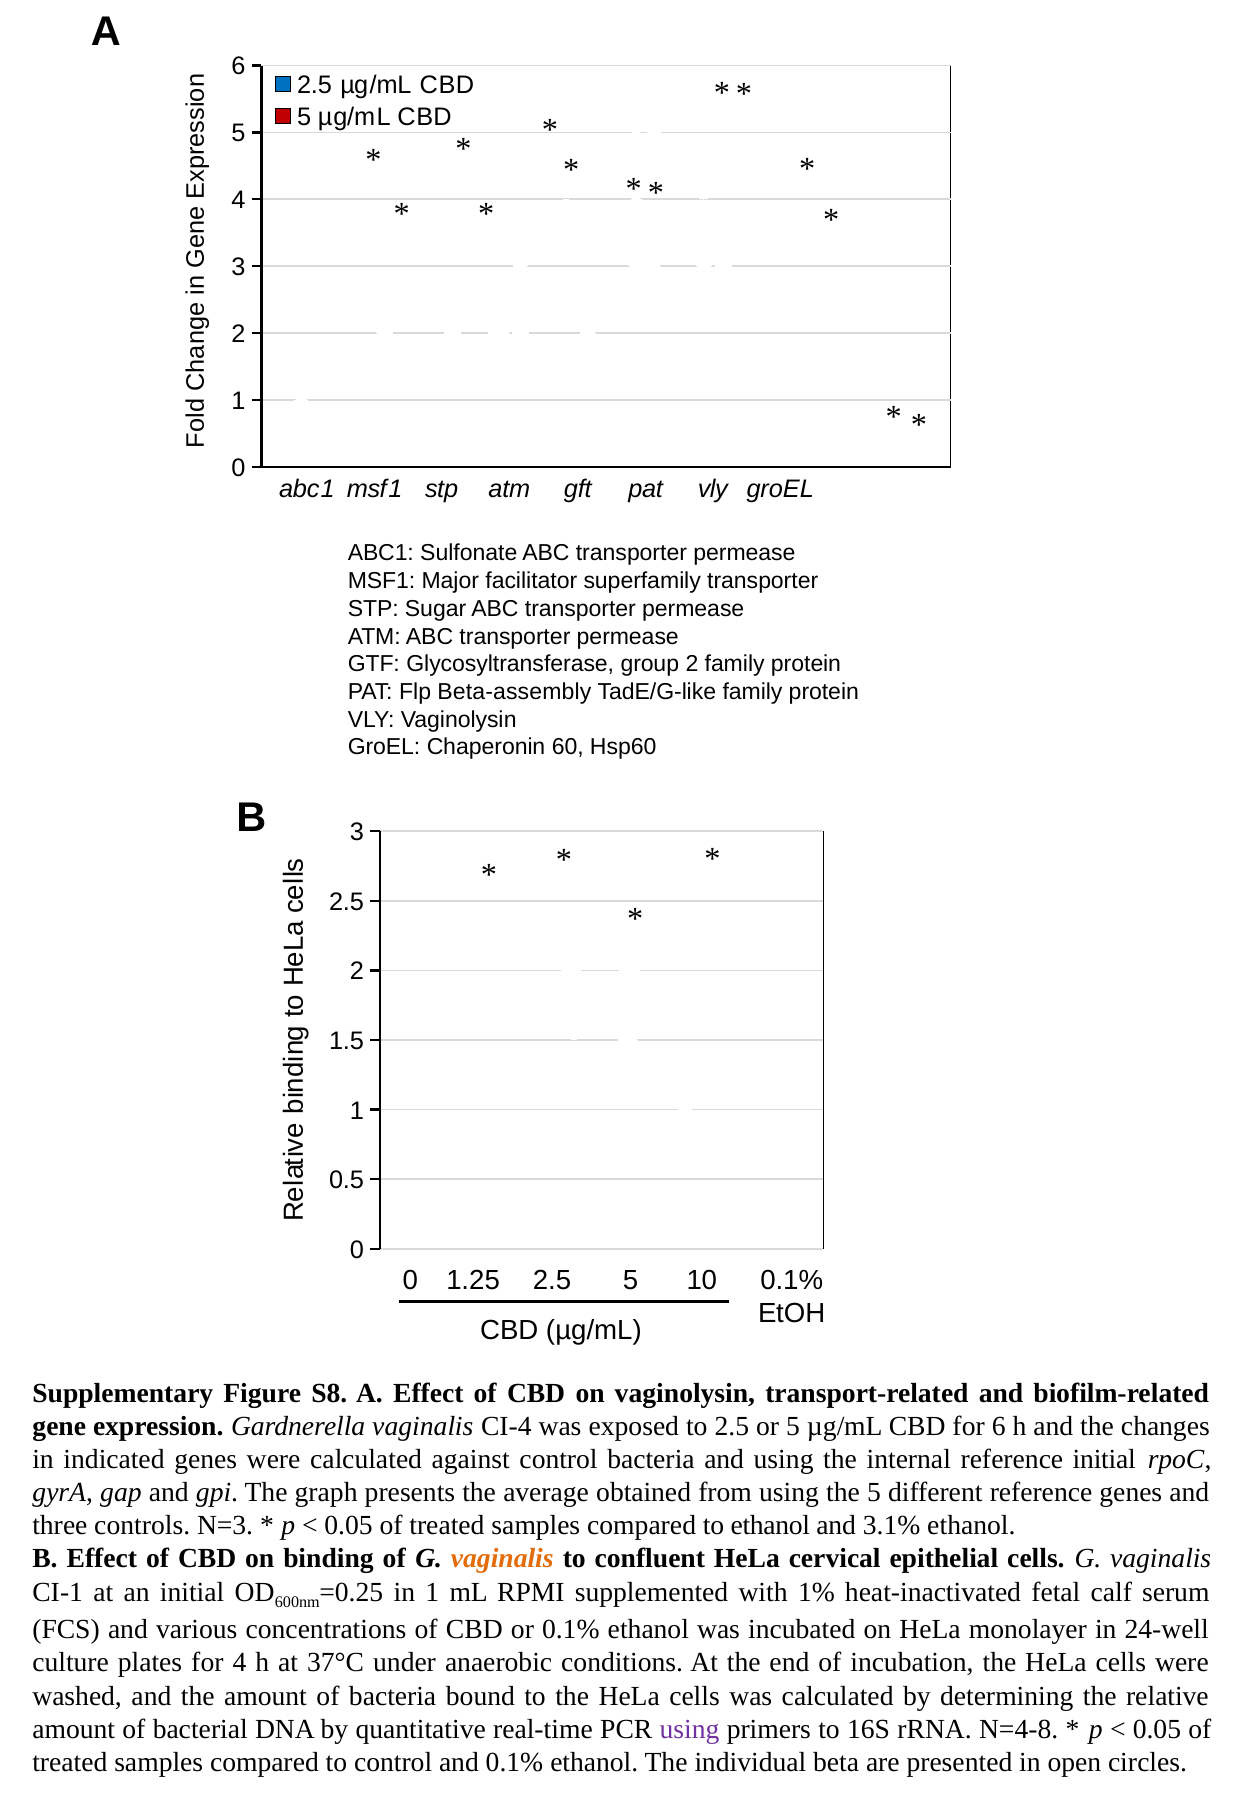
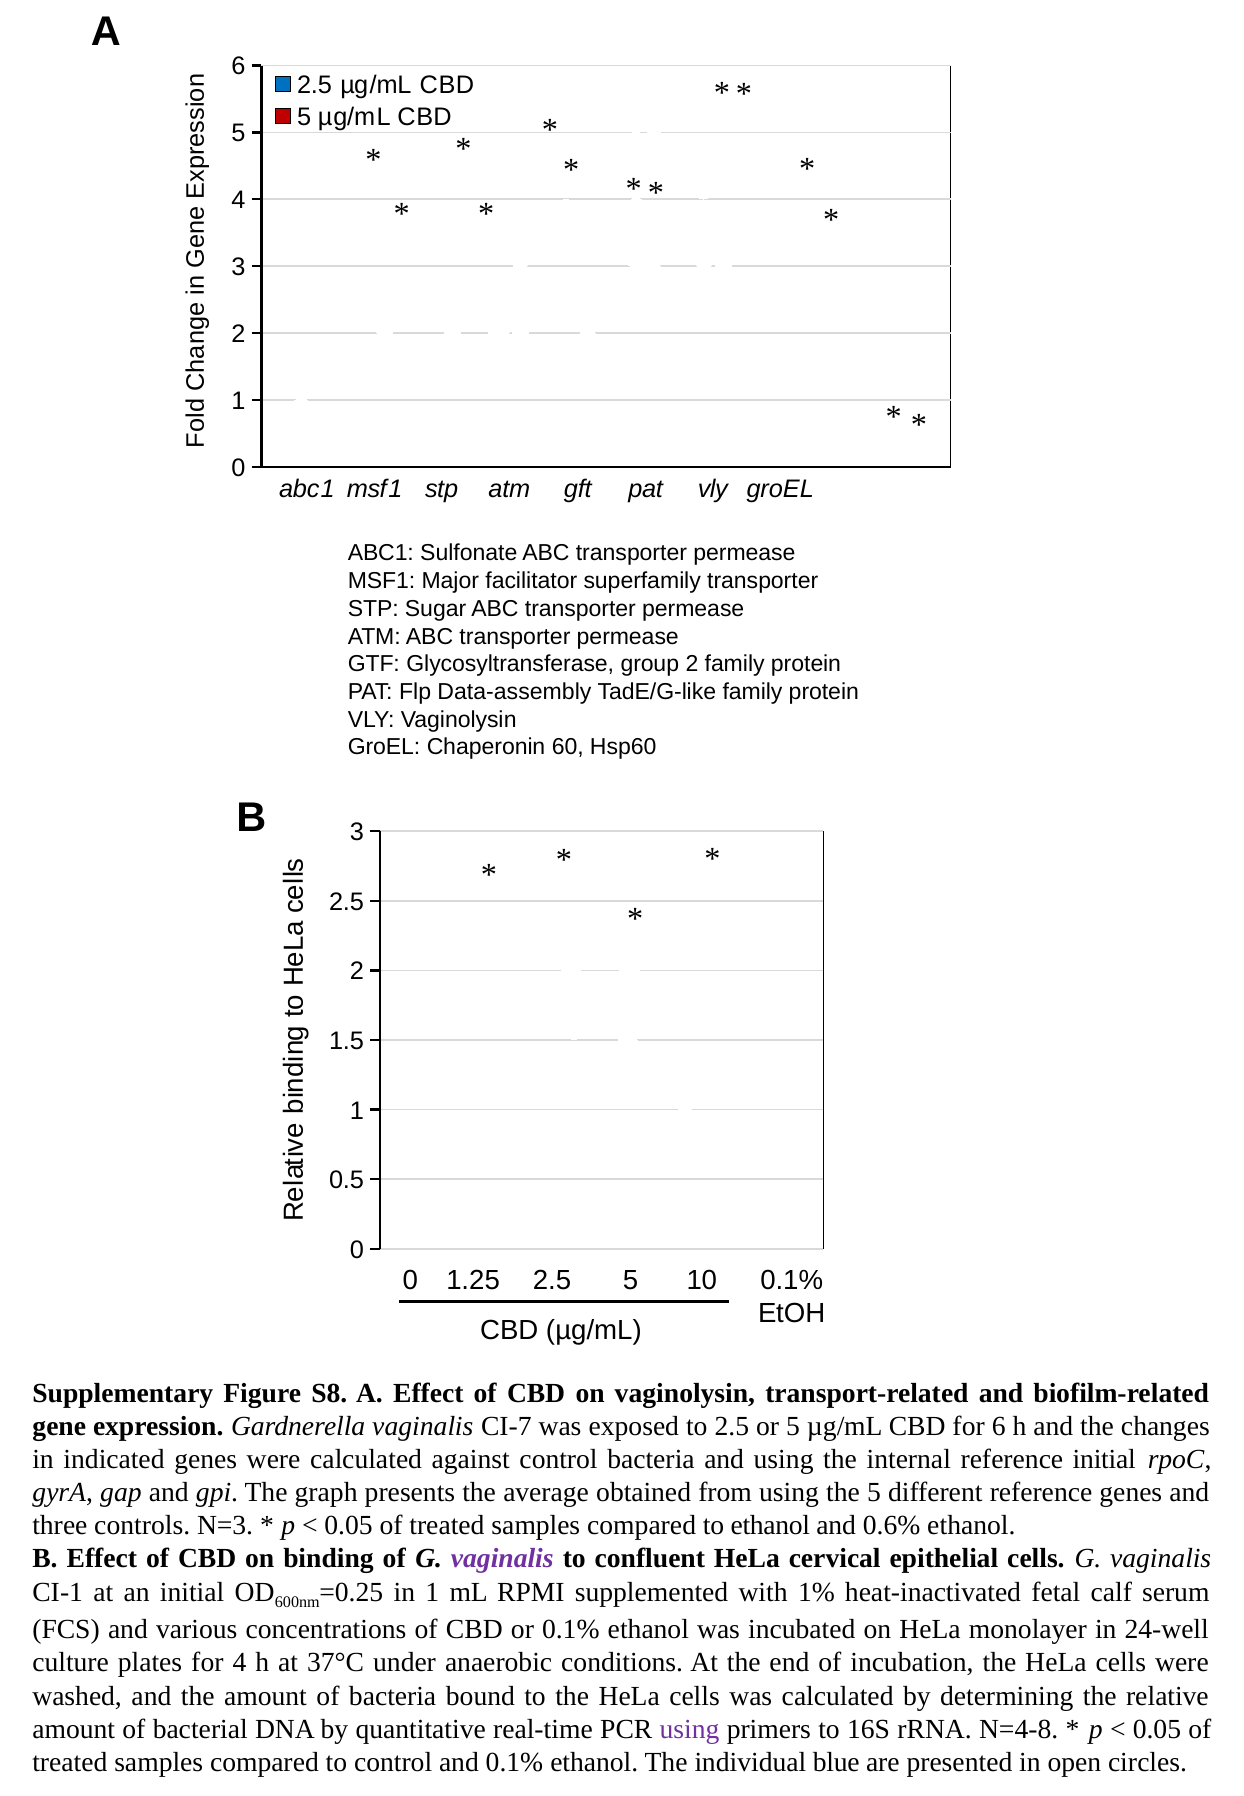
Beta-assembly: Beta-assembly -> Data-assembly
CI-4: CI-4 -> CI-7
3.1%: 3.1% -> 0.6%
vaginalis at (502, 1560) colour: orange -> purple
beta: beta -> blue
